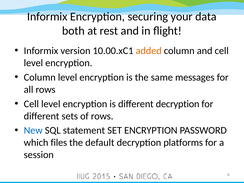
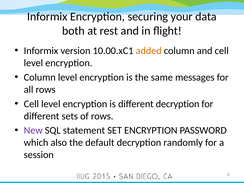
New colour: blue -> purple
files: files -> also
platforms: platforms -> randomly
